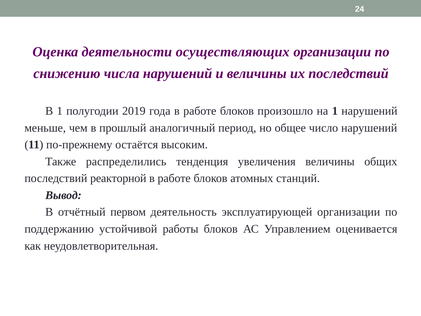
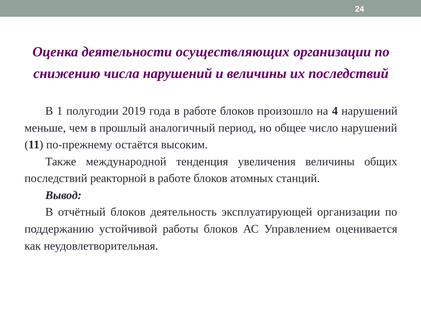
на 1: 1 -> 4
распределились: распределились -> международной
отчётный первом: первом -> блоков
